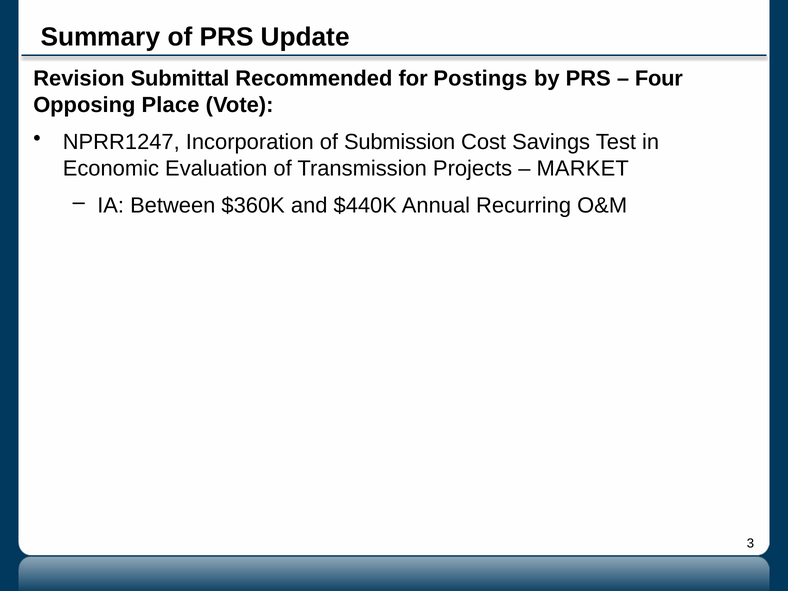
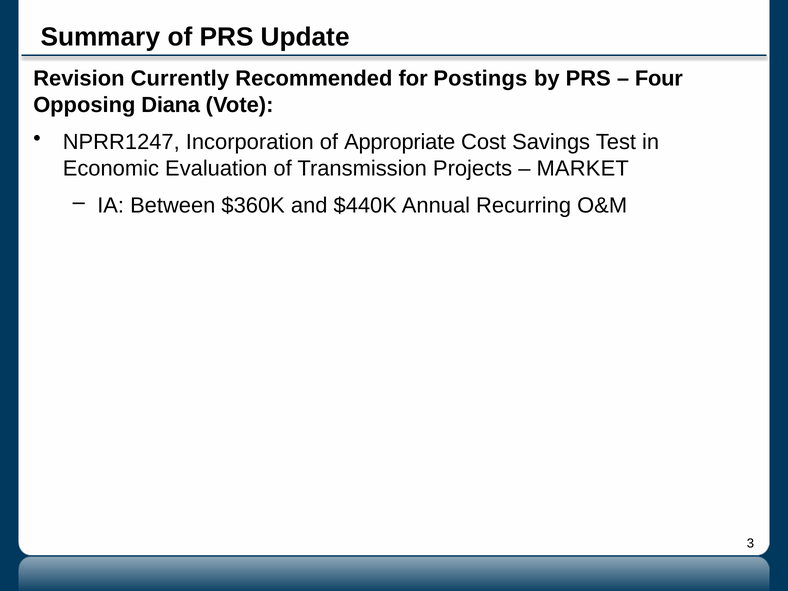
Submittal: Submittal -> Currently
Place: Place -> Diana
Submission: Submission -> Appropriate
